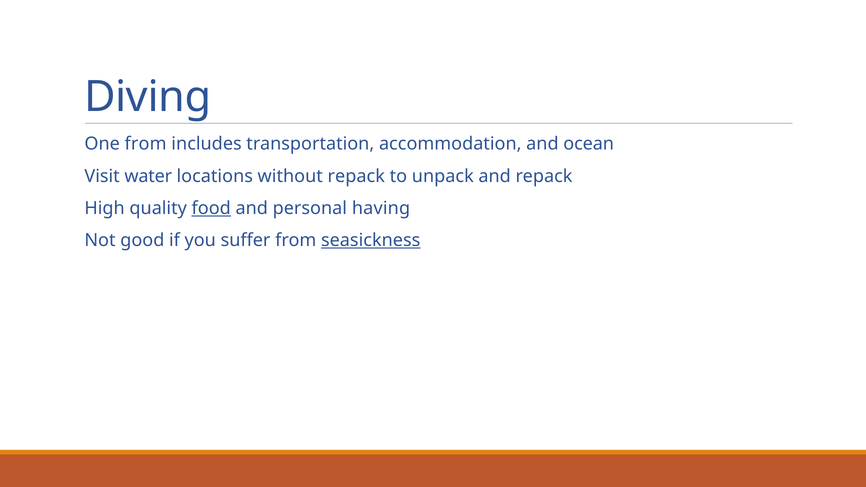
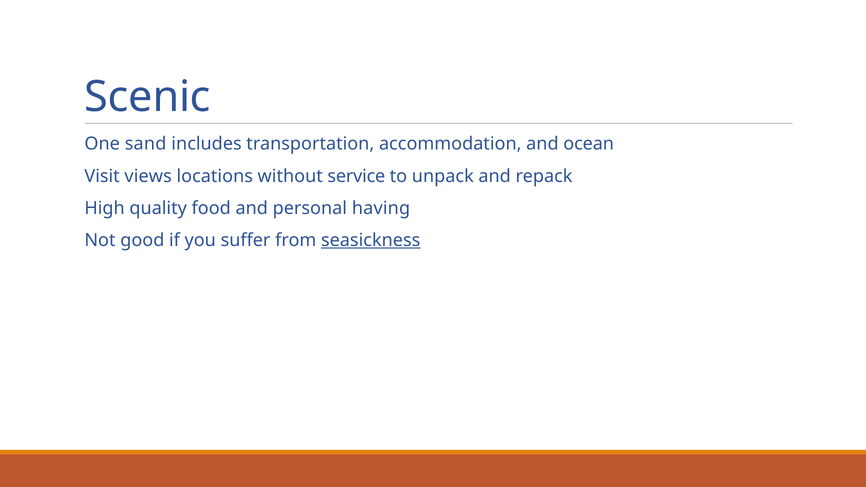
Diving: Diving -> Scenic
One from: from -> sand
water: water -> views
without repack: repack -> service
food underline: present -> none
